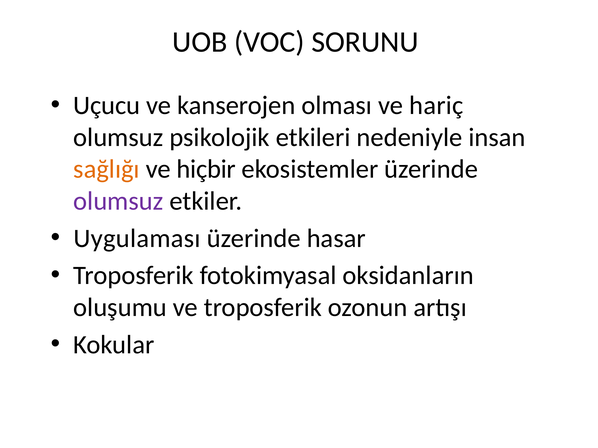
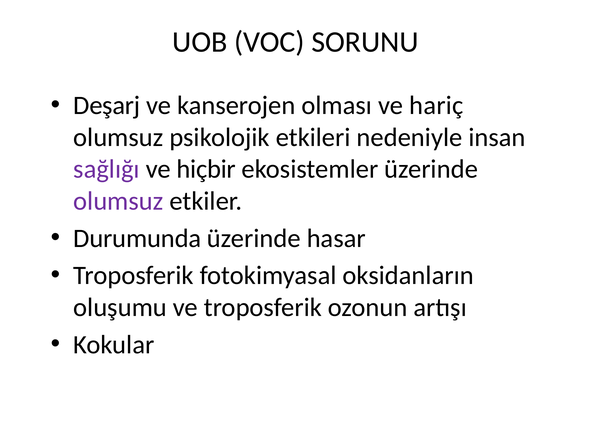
Uçucu: Uçucu -> Deşarj
sağlığı colour: orange -> purple
Uygulaması: Uygulaması -> Durumunda
